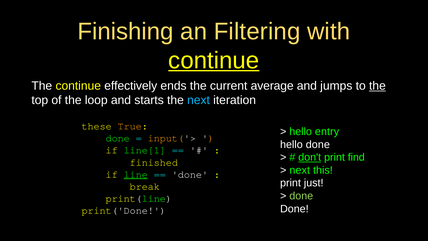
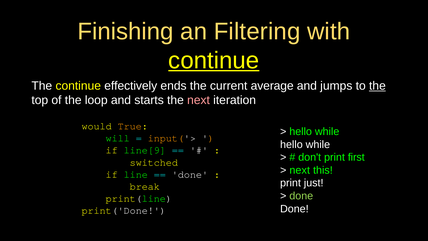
next at (199, 100) colour: light blue -> pink
these: these -> would
entry at (327, 132): entry -> while
done at (118, 138): done -> will
done at (318, 144): done -> while
line[1: line[1 -> line[9
don't underline: present -> none
find: find -> first
finished: finished -> switched
line underline: present -> none
